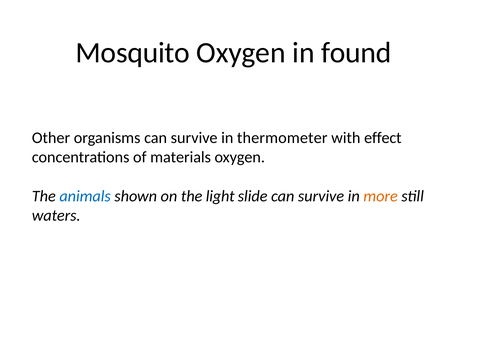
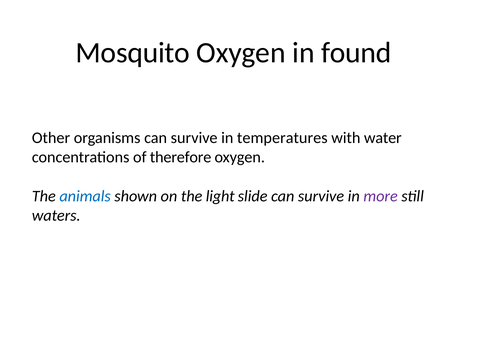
thermometer: thermometer -> temperatures
effect: effect -> water
materials: materials -> therefore
more colour: orange -> purple
